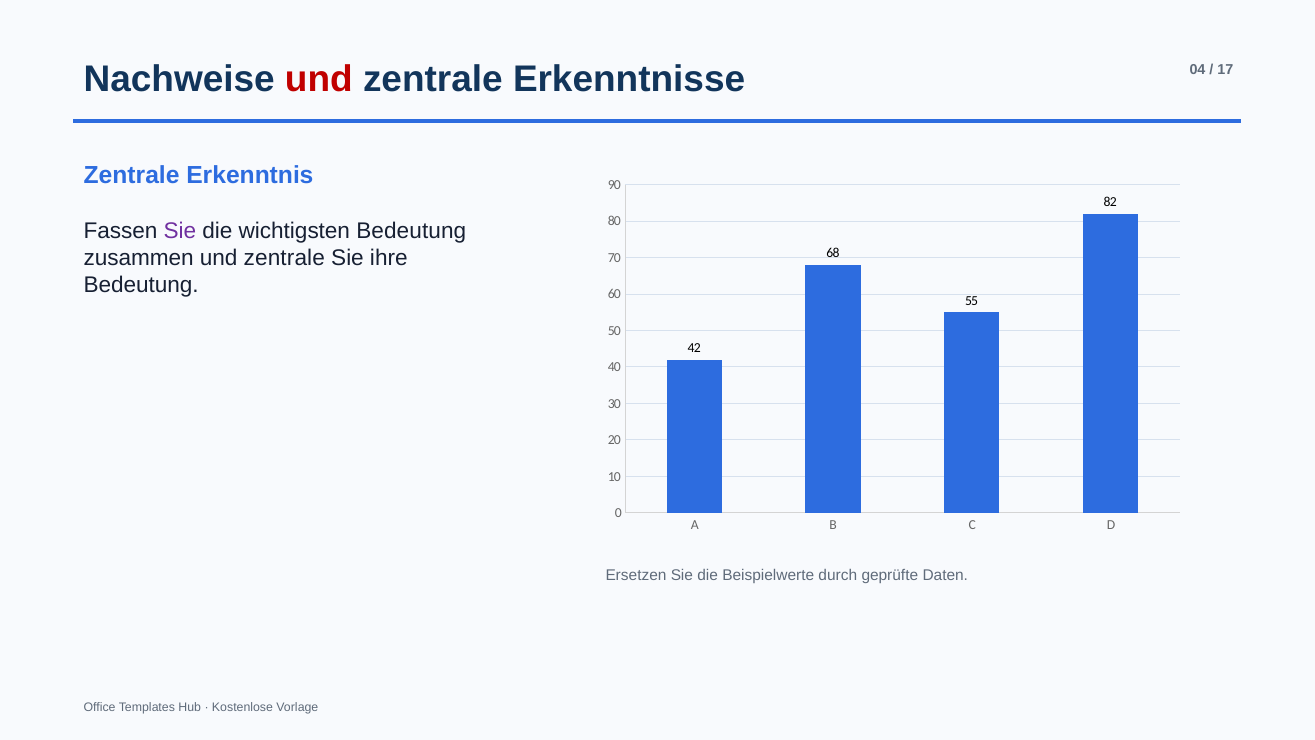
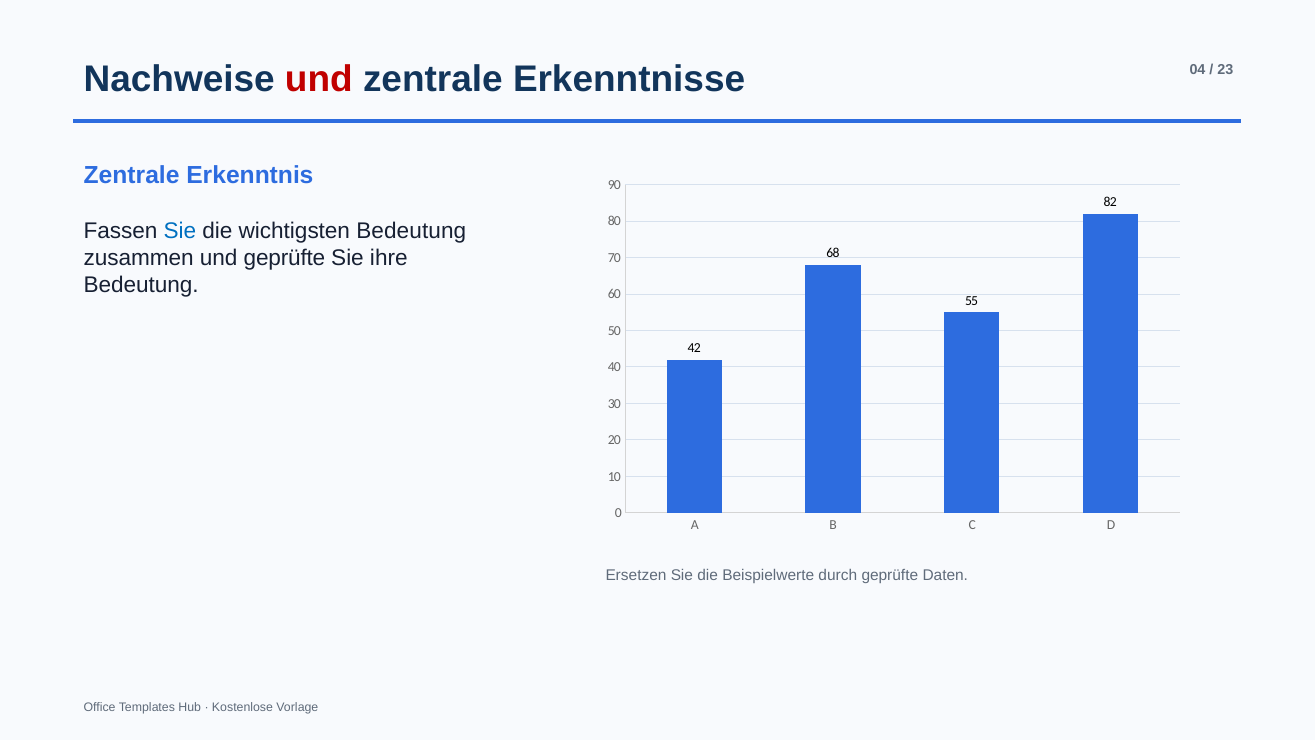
17: 17 -> 23
Sie at (180, 231) colour: purple -> blue
zusammen und zentrale: zentrale -> geprüfte
